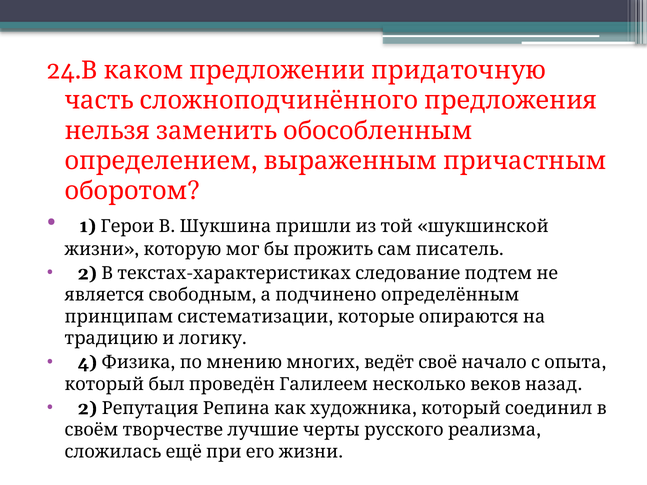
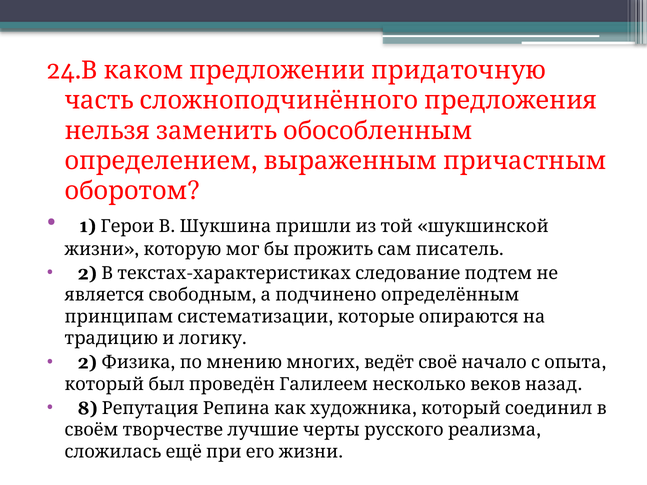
4 at (87, 363): 4 -> 2
2 at (87, 409): 2 -> 8
